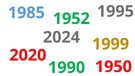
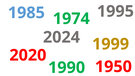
1952: 1952 -> 1974
